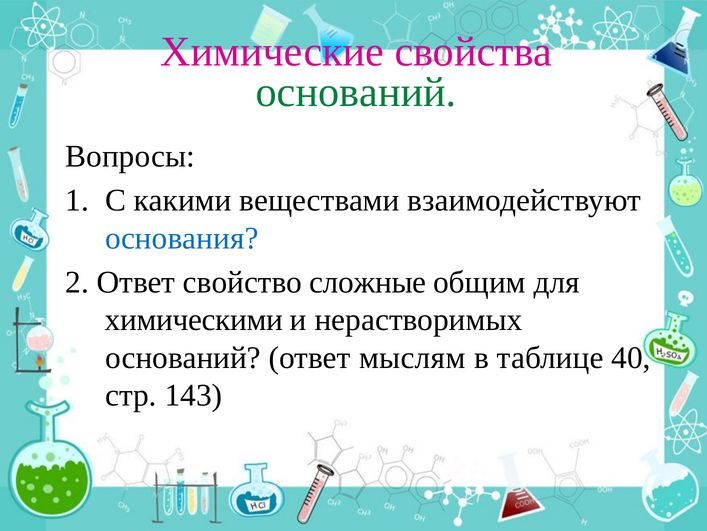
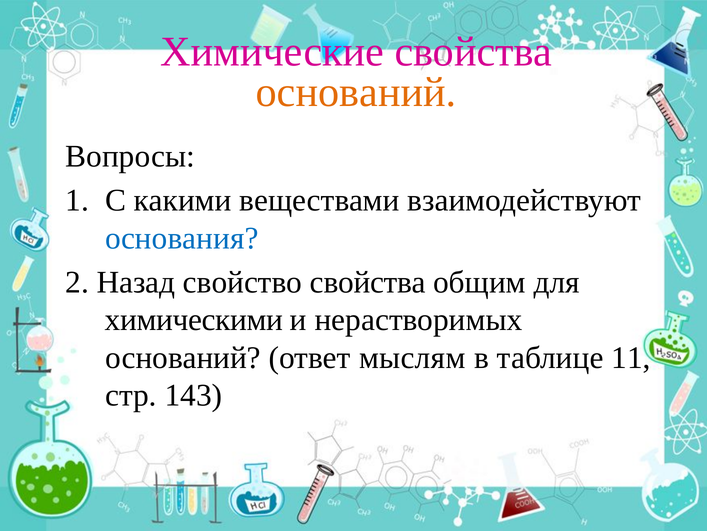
оснований at (356, 92) colour: green -> orange
2 Ответ: Ответ -> Назад
свойство сложные: сложные -> свойства
40: 40 -> 11
